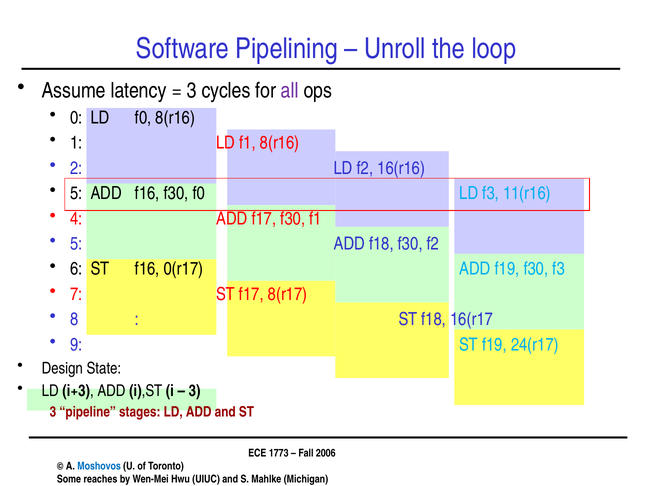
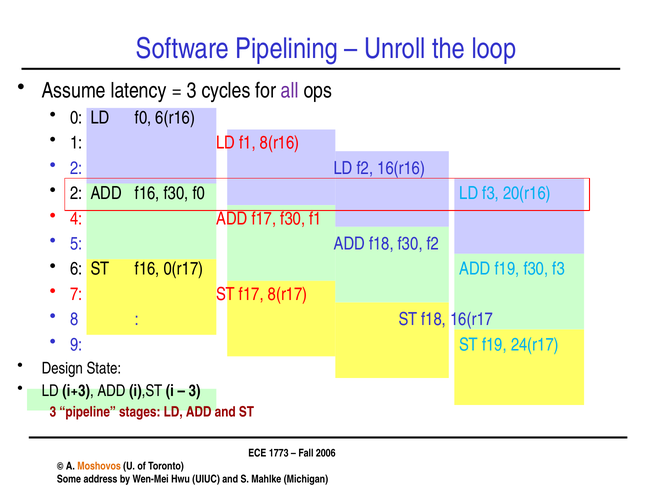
f0 8(r16: 8(r16 -> 6(r16
5 at (76, 194): 5 -> 2
11(r16: 11(r16 -> 20(r16
Moshovos colour: blue -> orange
reaches: reaches -> address
